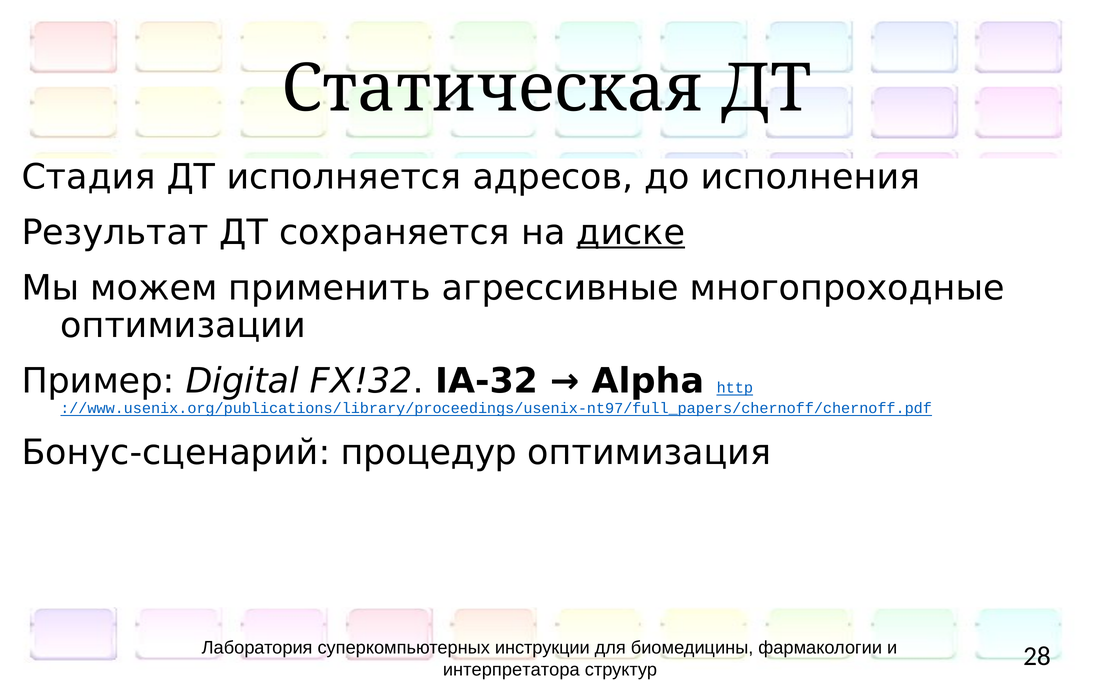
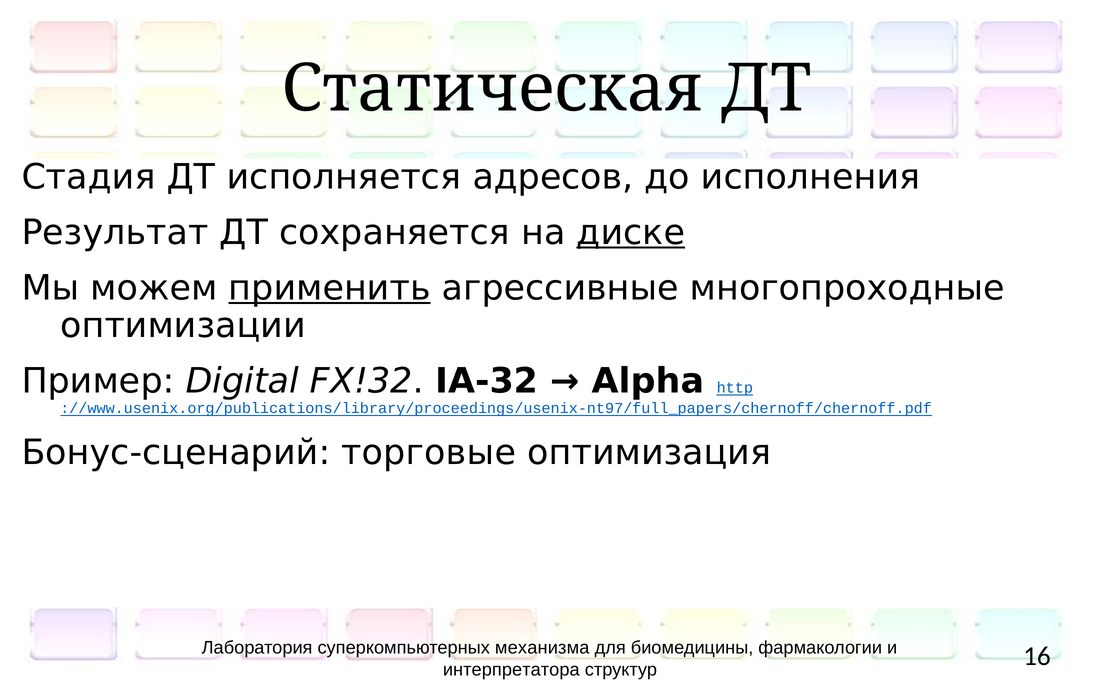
применить underline: none -> present
процедур: процедур -> торговые
инструкции: инструкции -> механизма
28: 28 -> 16
